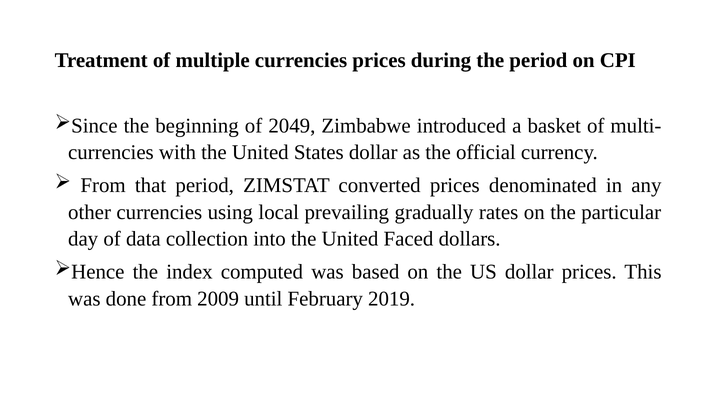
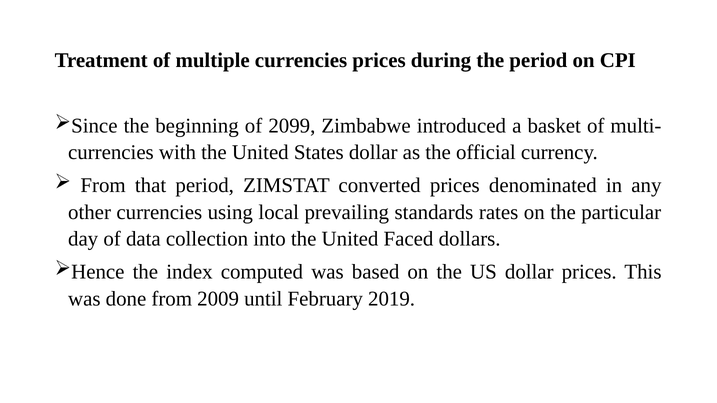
2049: 2049 -> 2099
gradually: gradually -> standards
